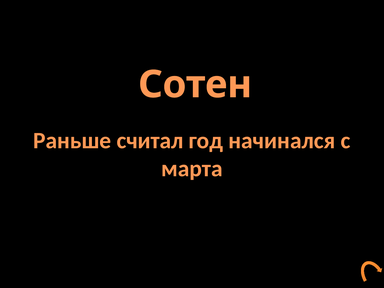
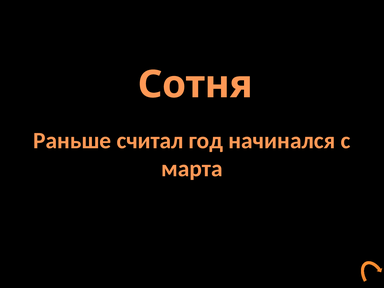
Сотен: Сотен -> Сотня
